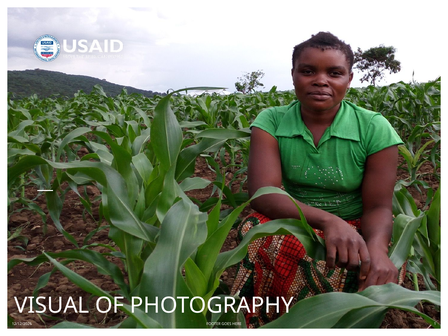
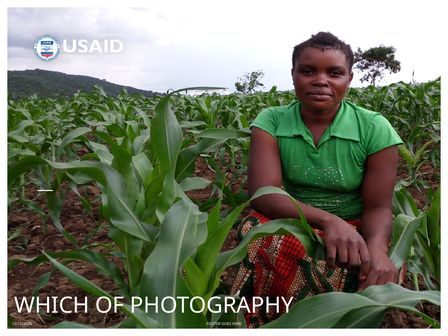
VISUAL: VISUAL -> WHICH
